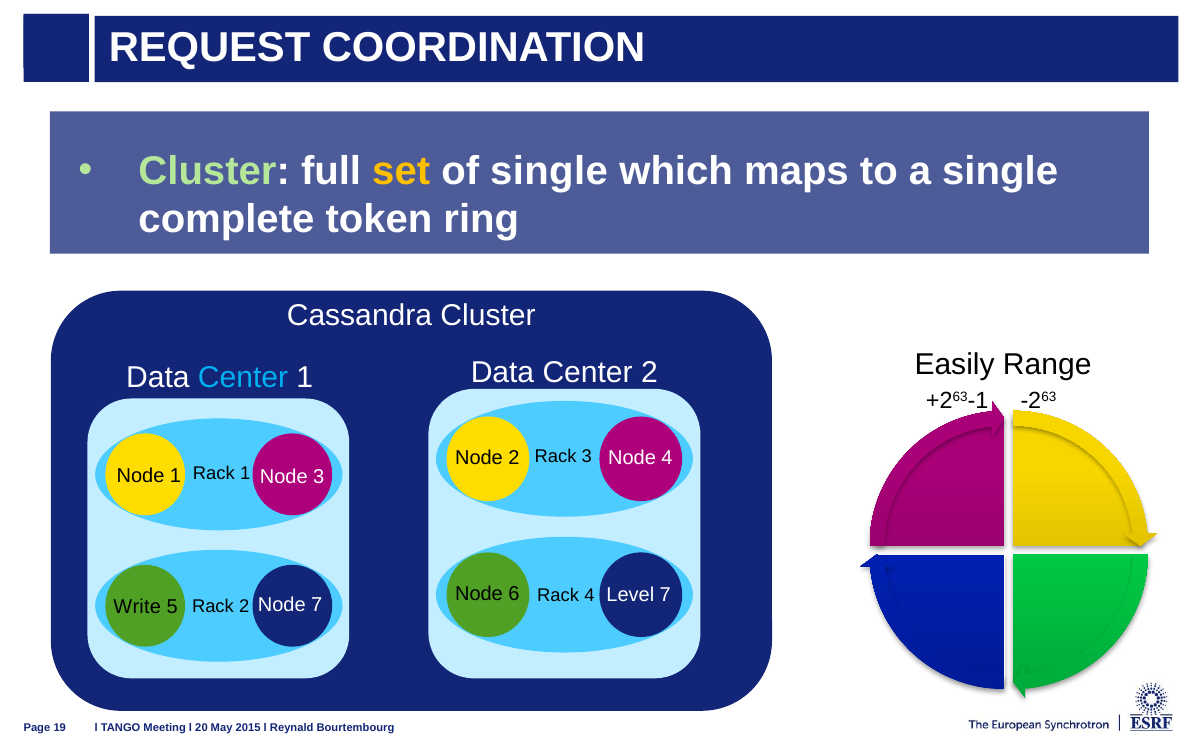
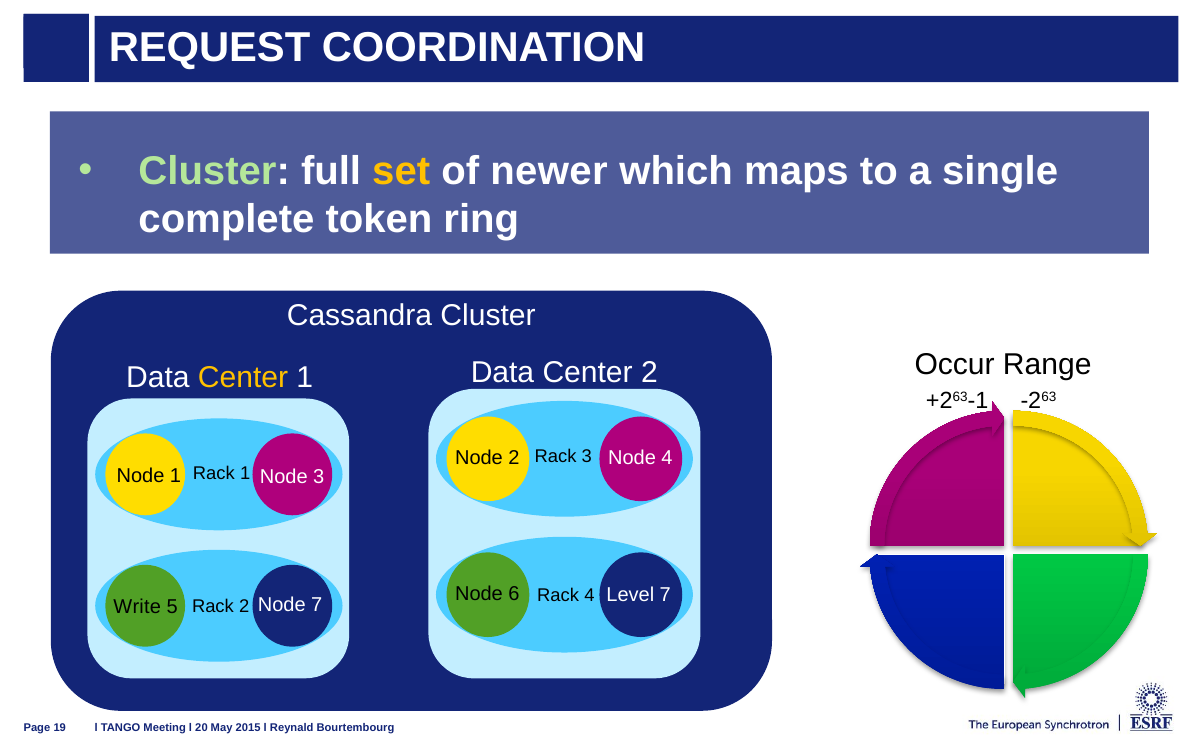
of single: single -> newer
Easily: Easily -> Occur
Center at (243, 378) colour: light blue -> yellow
